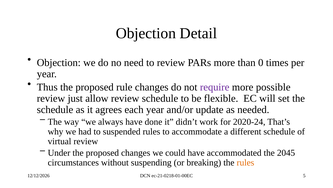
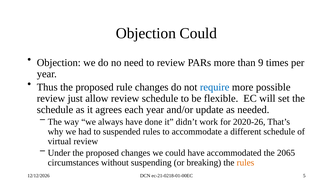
Objection Detail: Detail -> Could
0: 0 -> 9
require colour: purple -> blue
2020-24: 2020-24 -> 2020-26
2045: 2045 -> 2065
